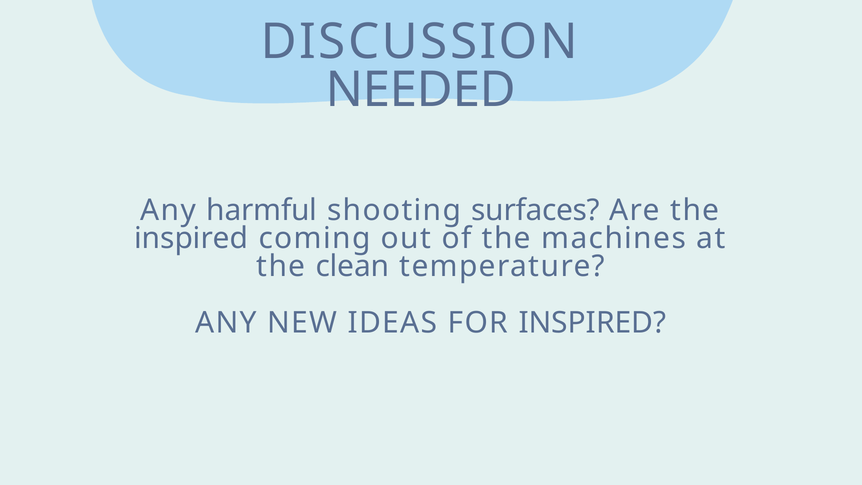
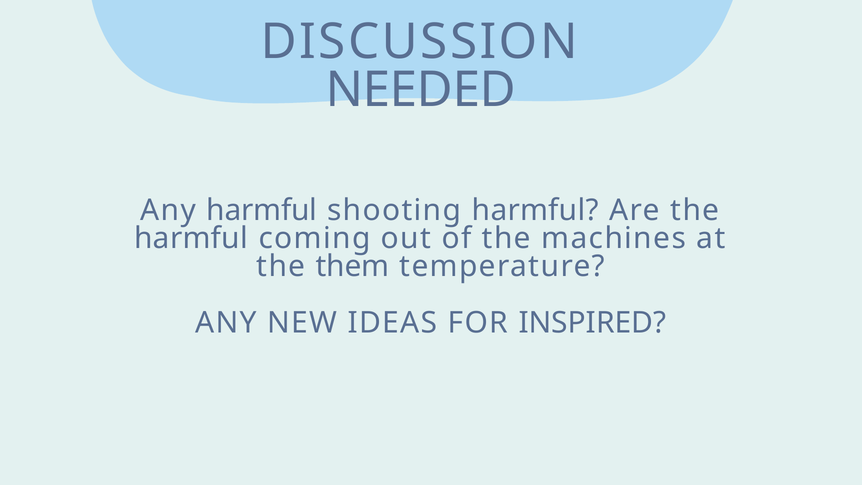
shooting surfaces: surfaces -> harmful
inspired at (191, 238): inspired -> harmful
clean: clean -> them
